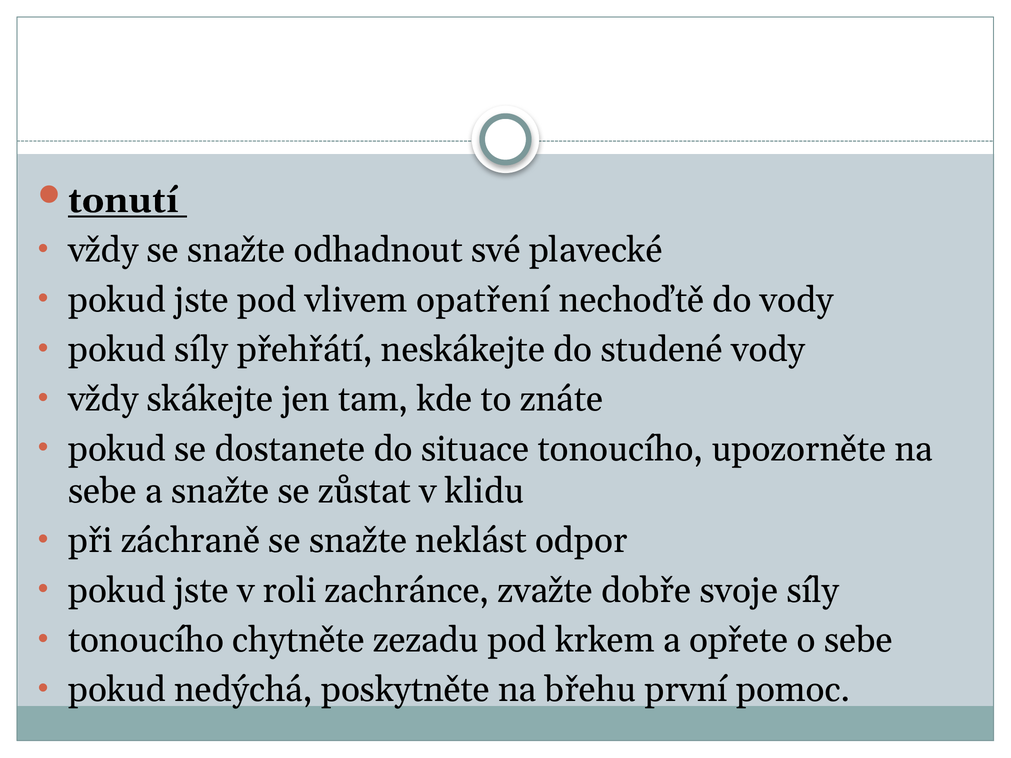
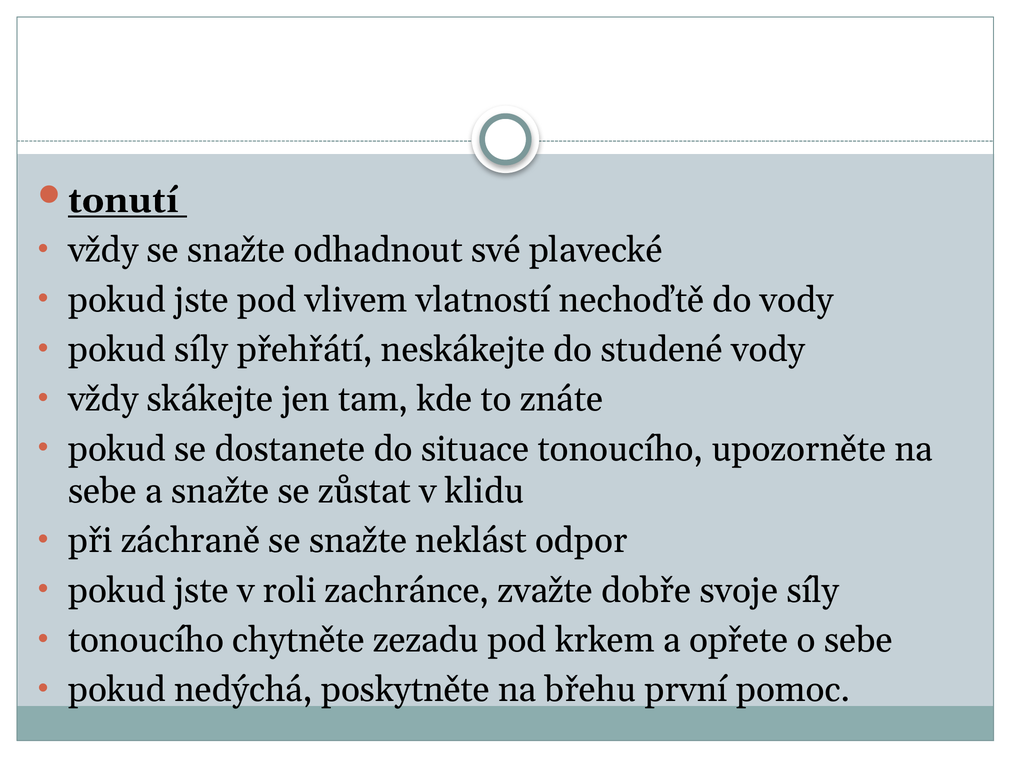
opatření: opatření -> vlatností
